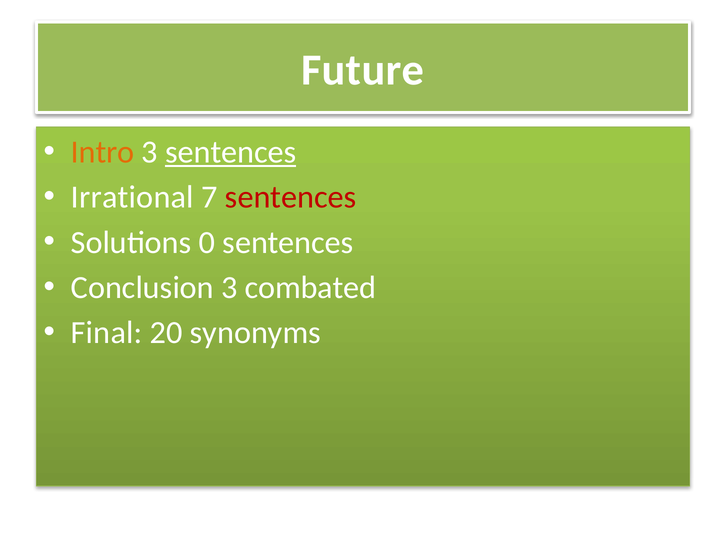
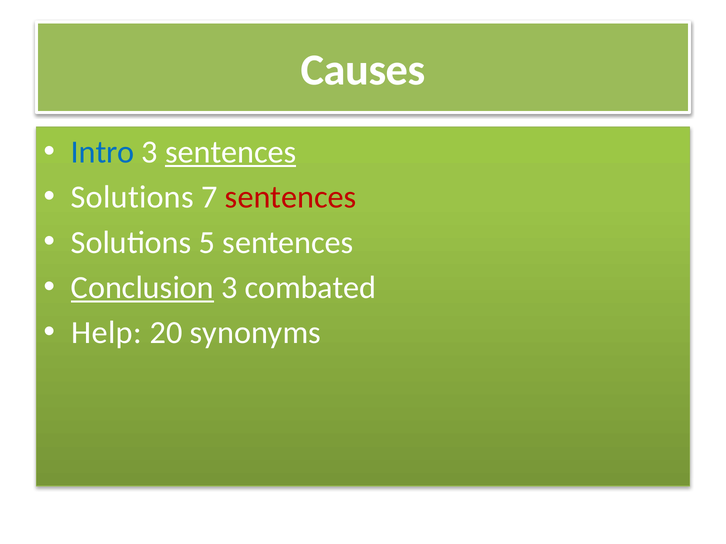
Future: Future -> Causes
Intro colour: orange -> blue
Irrational at (132, 197): Irrational -> Solutions
0: 0 -> 5
Conclusion underline: none -> present
Final: Final -> Help
